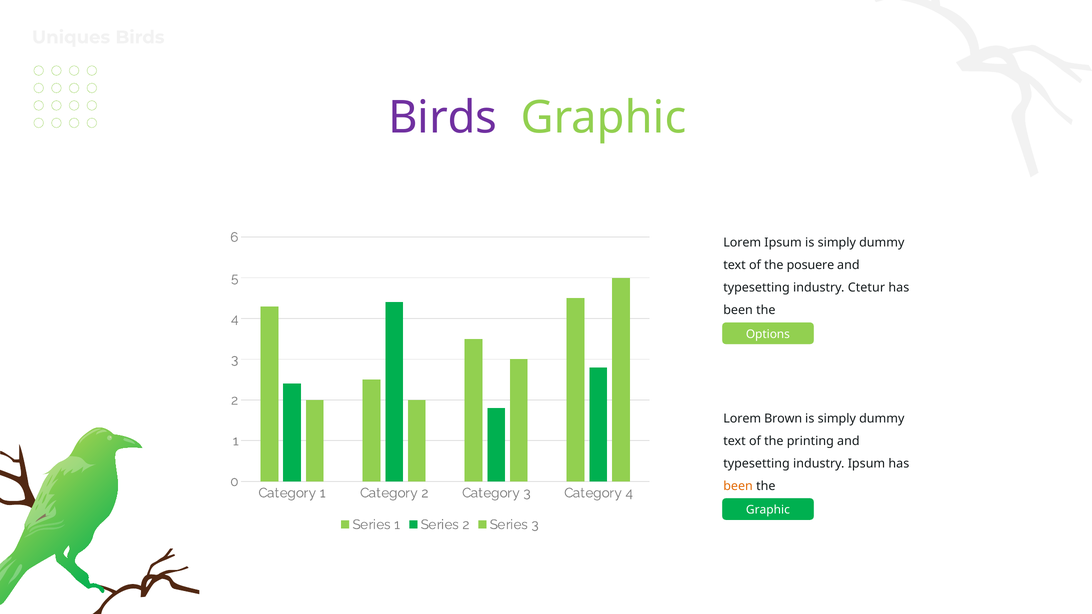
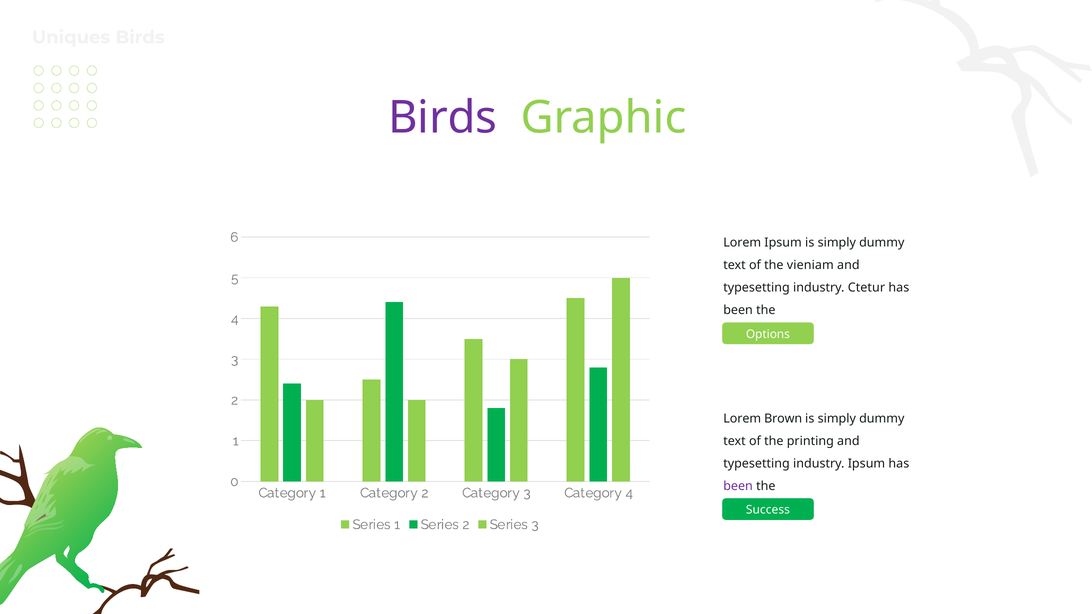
posuere: posuere -> vieniam
been at (738, 486) colour: orange -> purple
Graphic at (768, 510): Graphic -> Success
